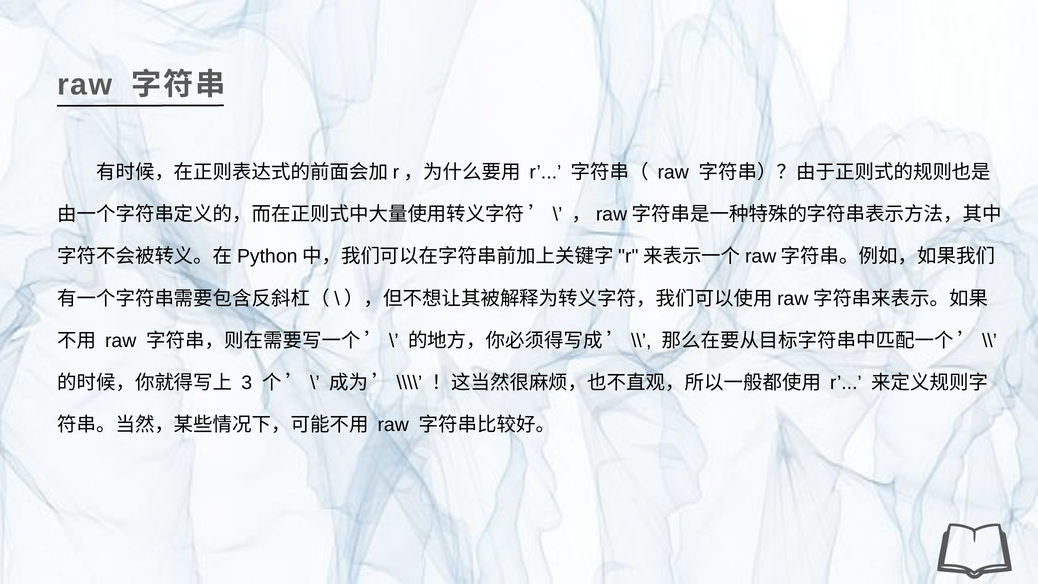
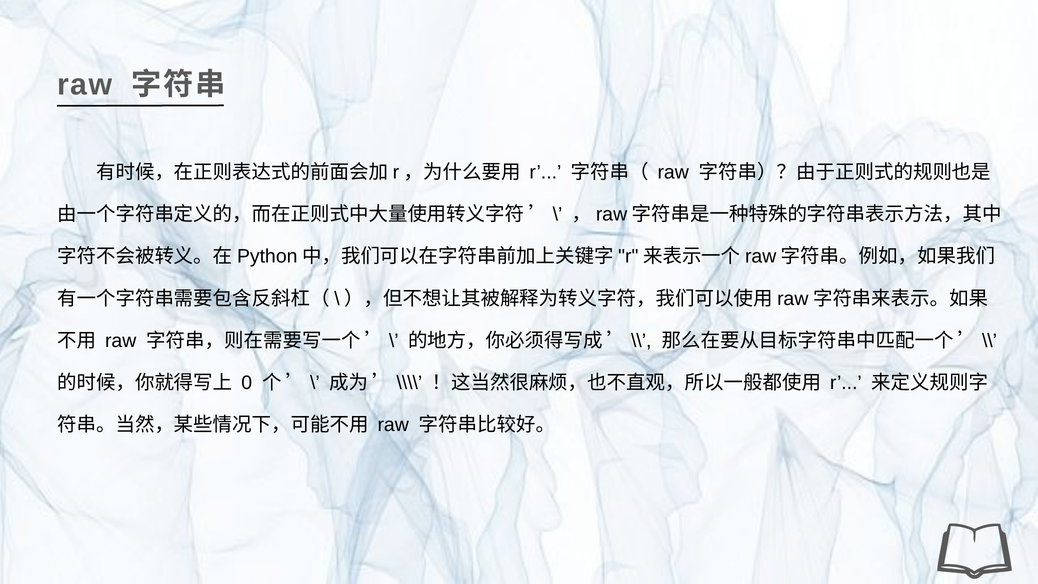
3: 3 -> 0
